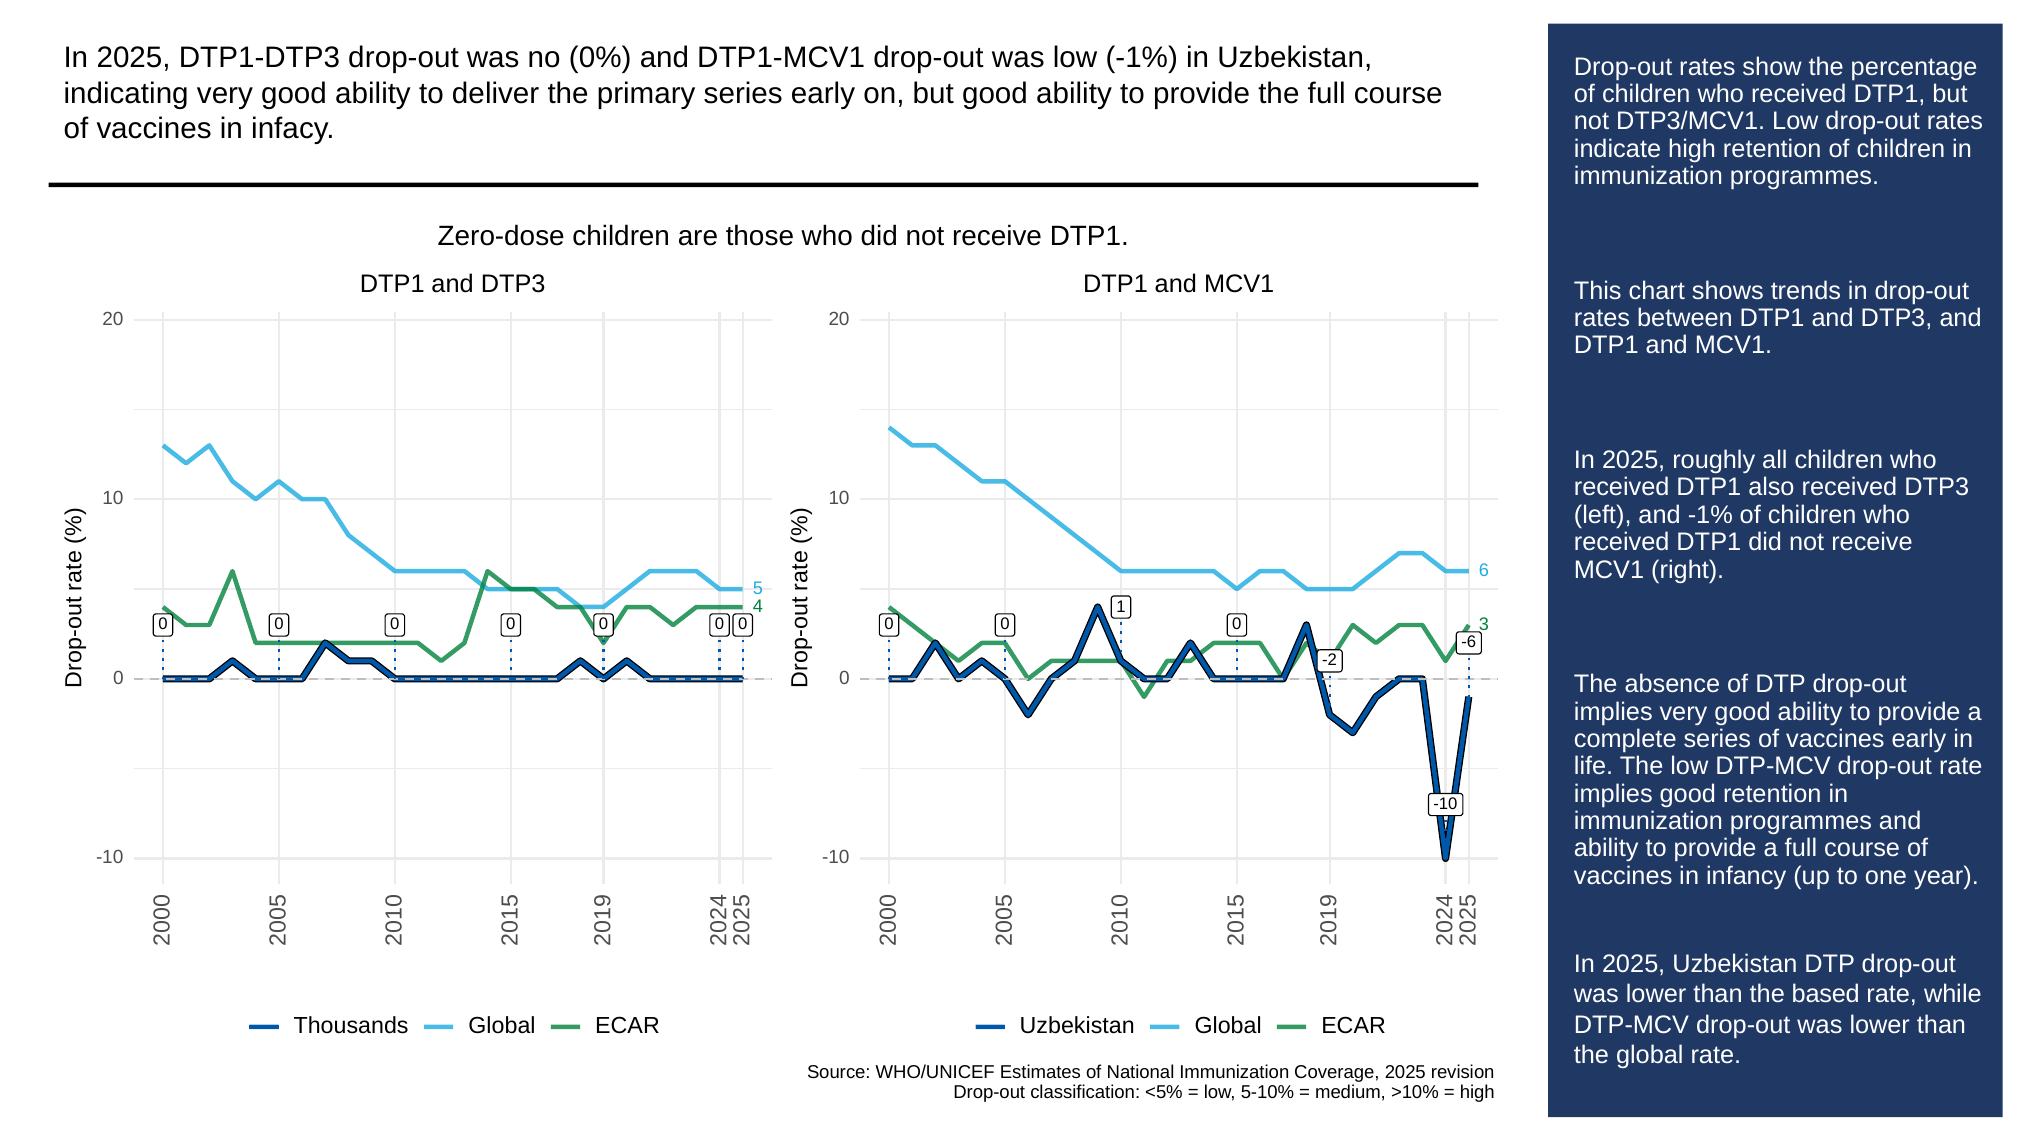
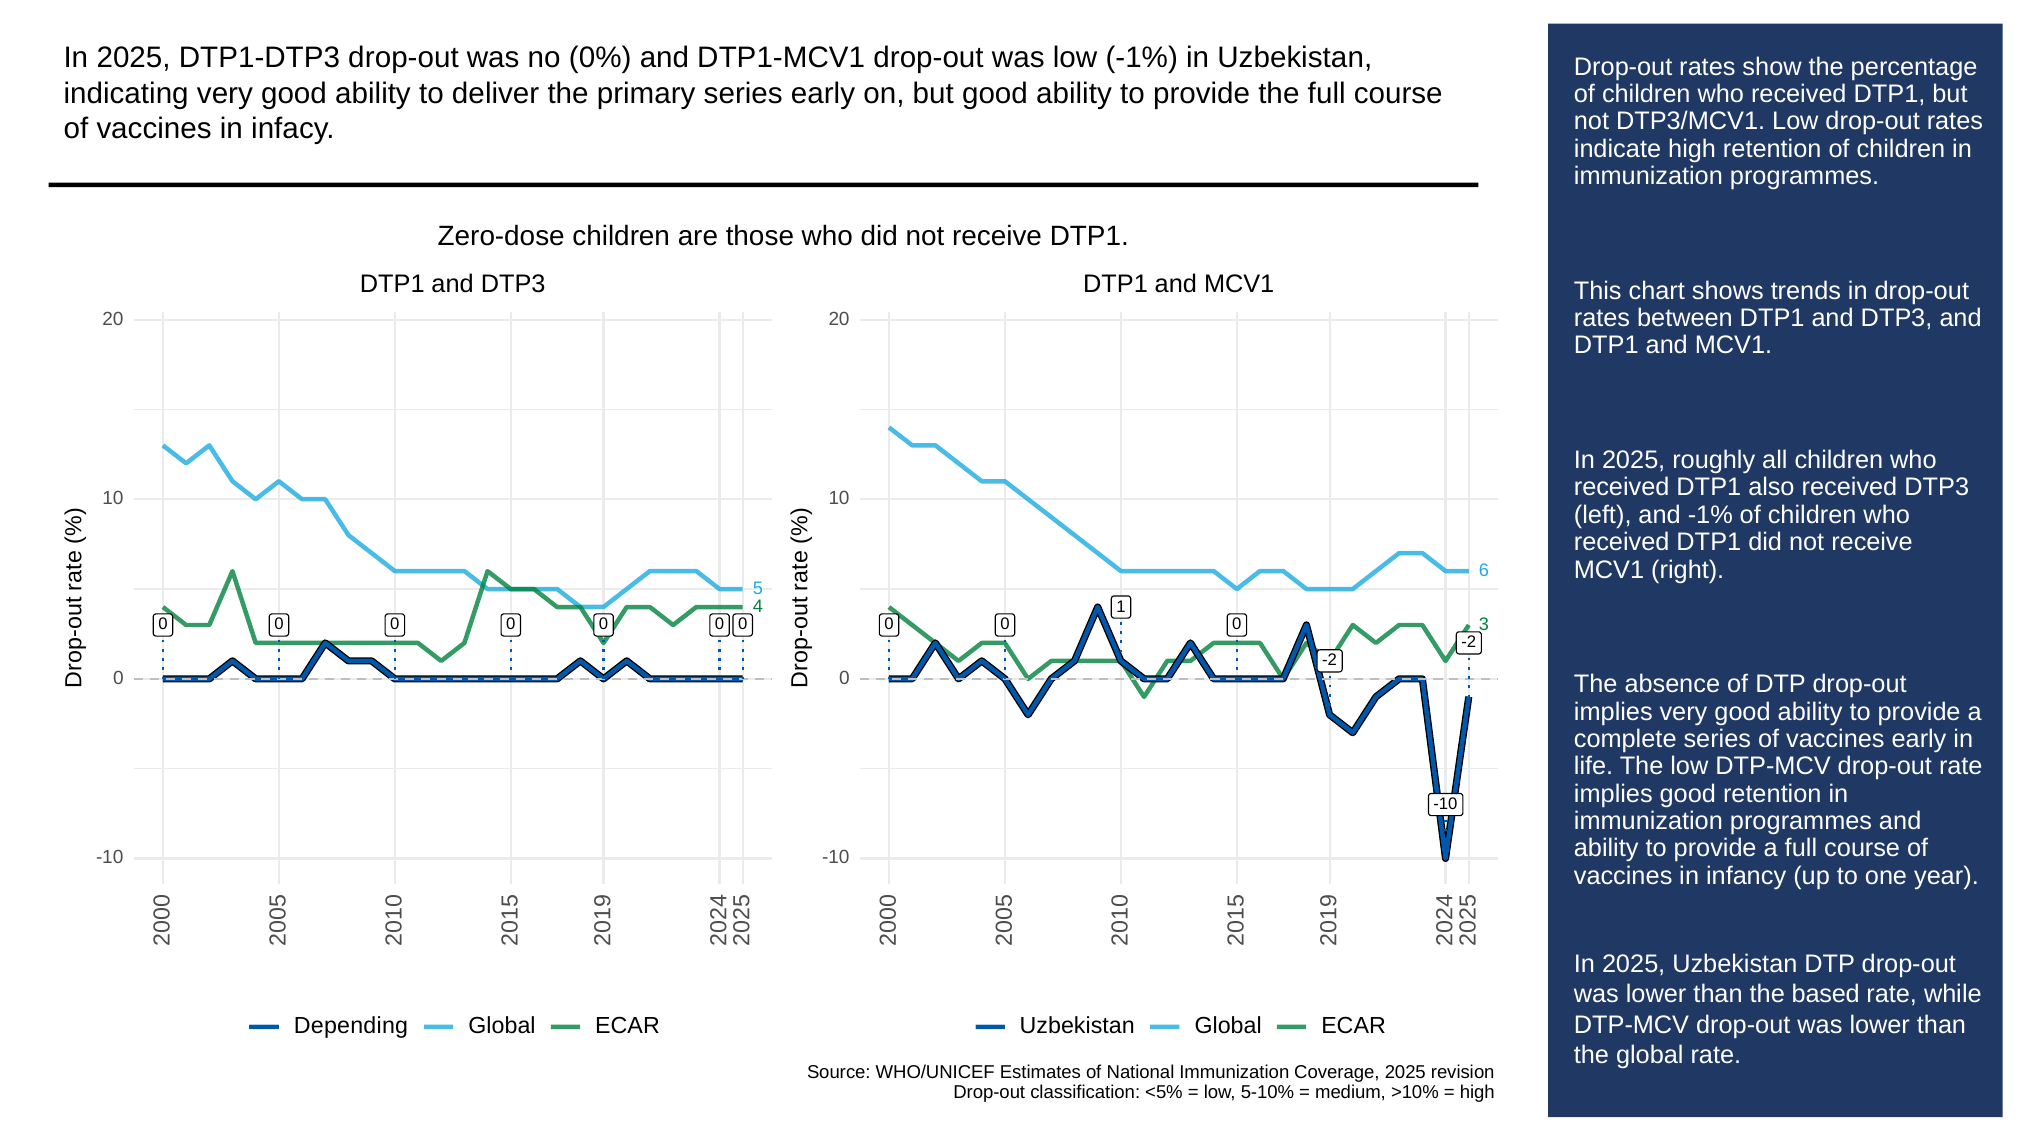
-6 at (1469, 642): -6 -> -2
Thousands: Thousands -> Depending
